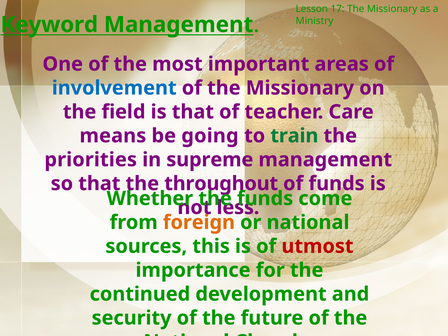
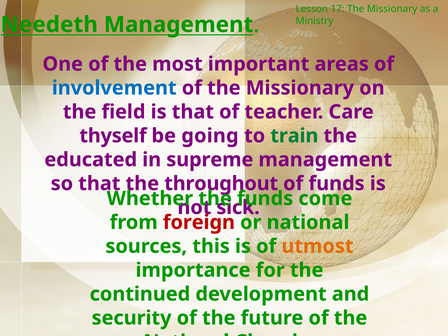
Keyword: Keyword -> Needeth
means: means -> thyself
priorities: priorities -> educated
less: less -> sick
foreign colour: orange -> red
utmost colour: red -> orange
